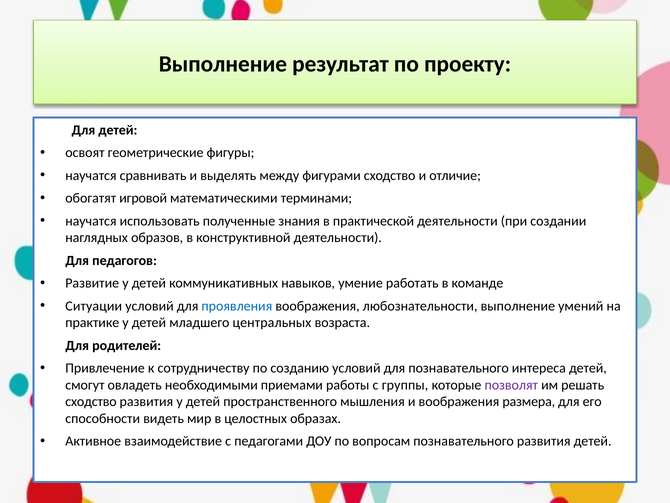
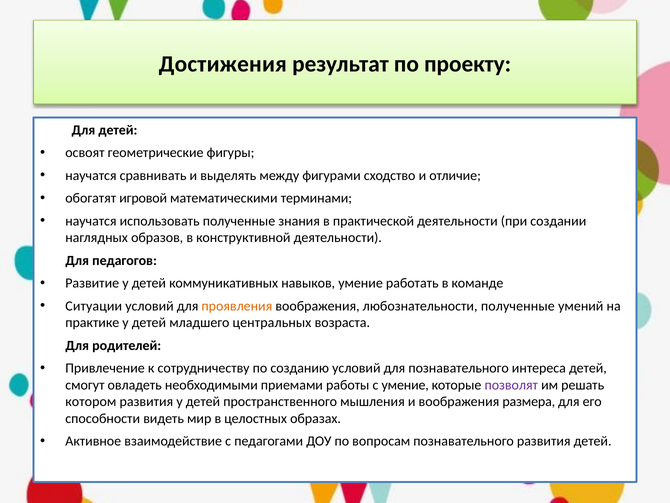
Выполнение at (223, 64): Выполнение -> Достижения
проявления colour: blue -> orange
любознательности выполнение: выполнение -> полученные
с группы: группы -> умение
сходство at (91, 401): сходство -> котором
